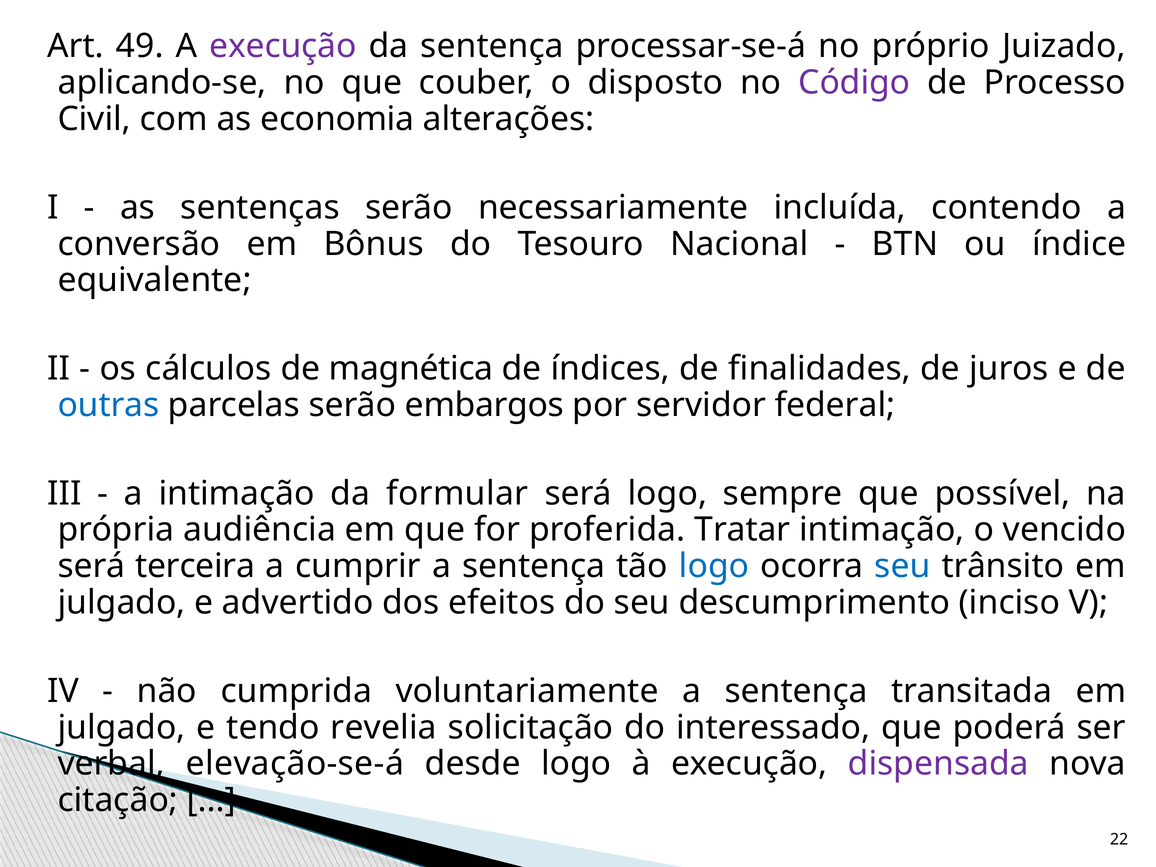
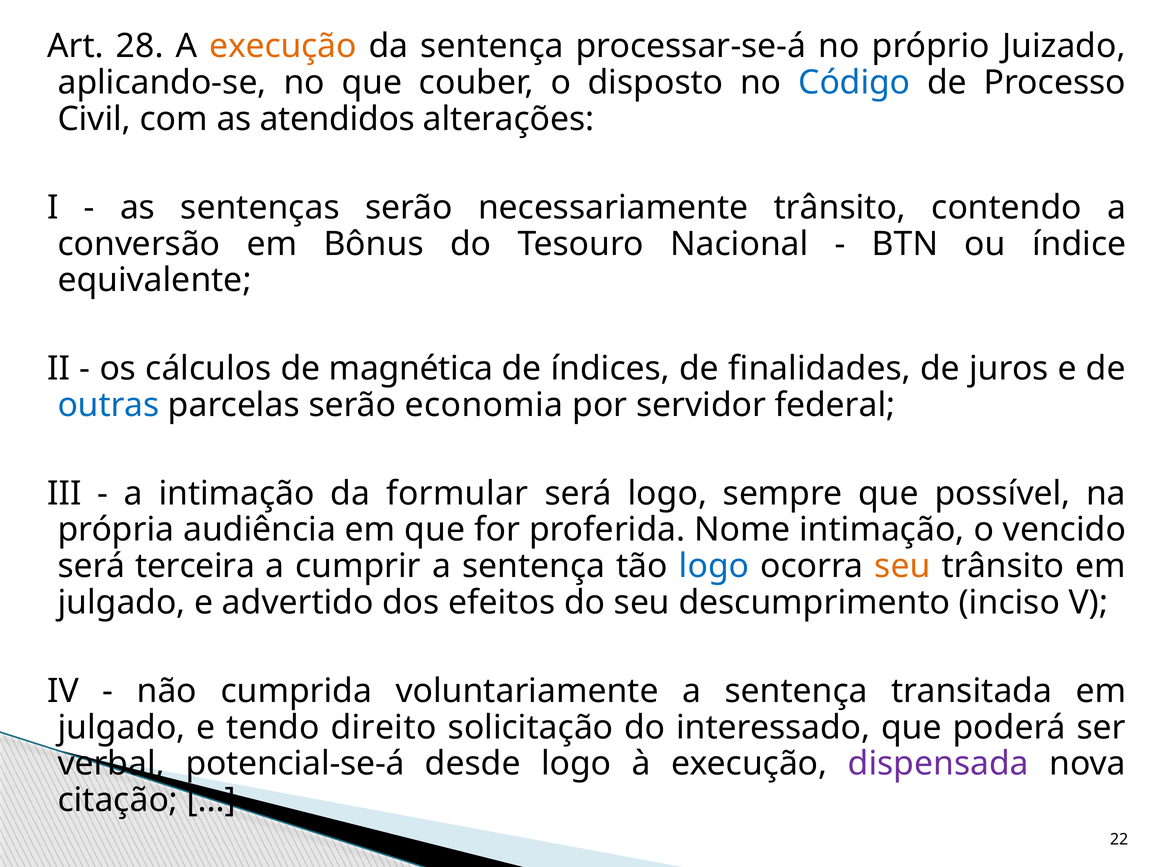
49: 49 -> 28
execução at (283, 46) colour: purple -> orange
Código colour: purple -> blue
economia: economia -> atendidos
necessariamente incluída: incluída -> trânsito
embargos: embargos -> economia
Tratar: Tratar -> Nome
seu at (902, 566) colour: blue -> orange
revelia: revelia -> direito
elevação-se-á: elevação-se-á -> potencial-se-á
